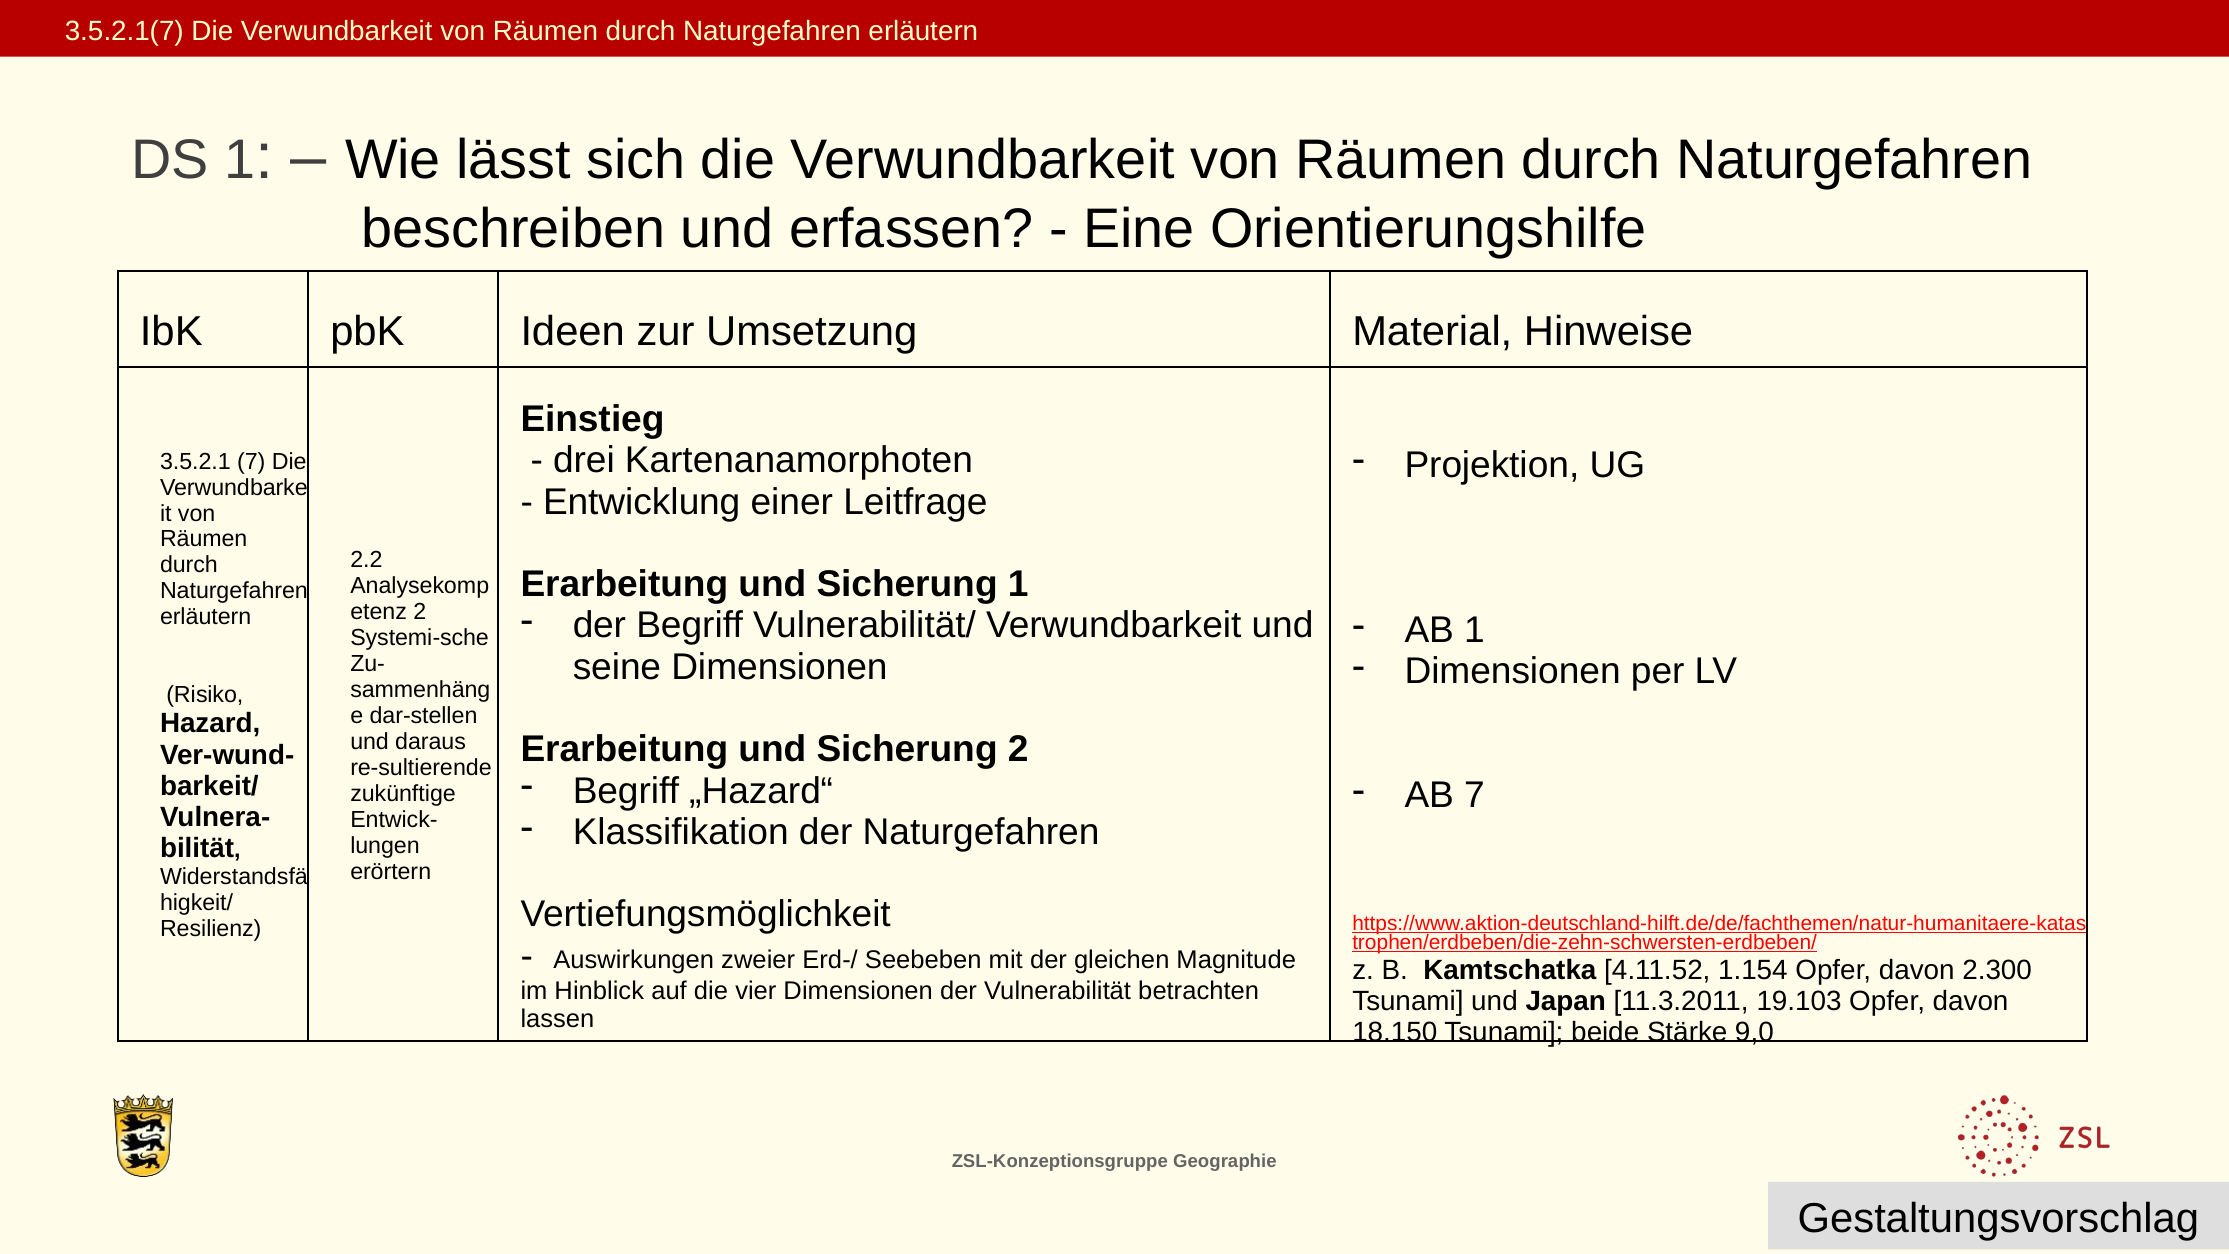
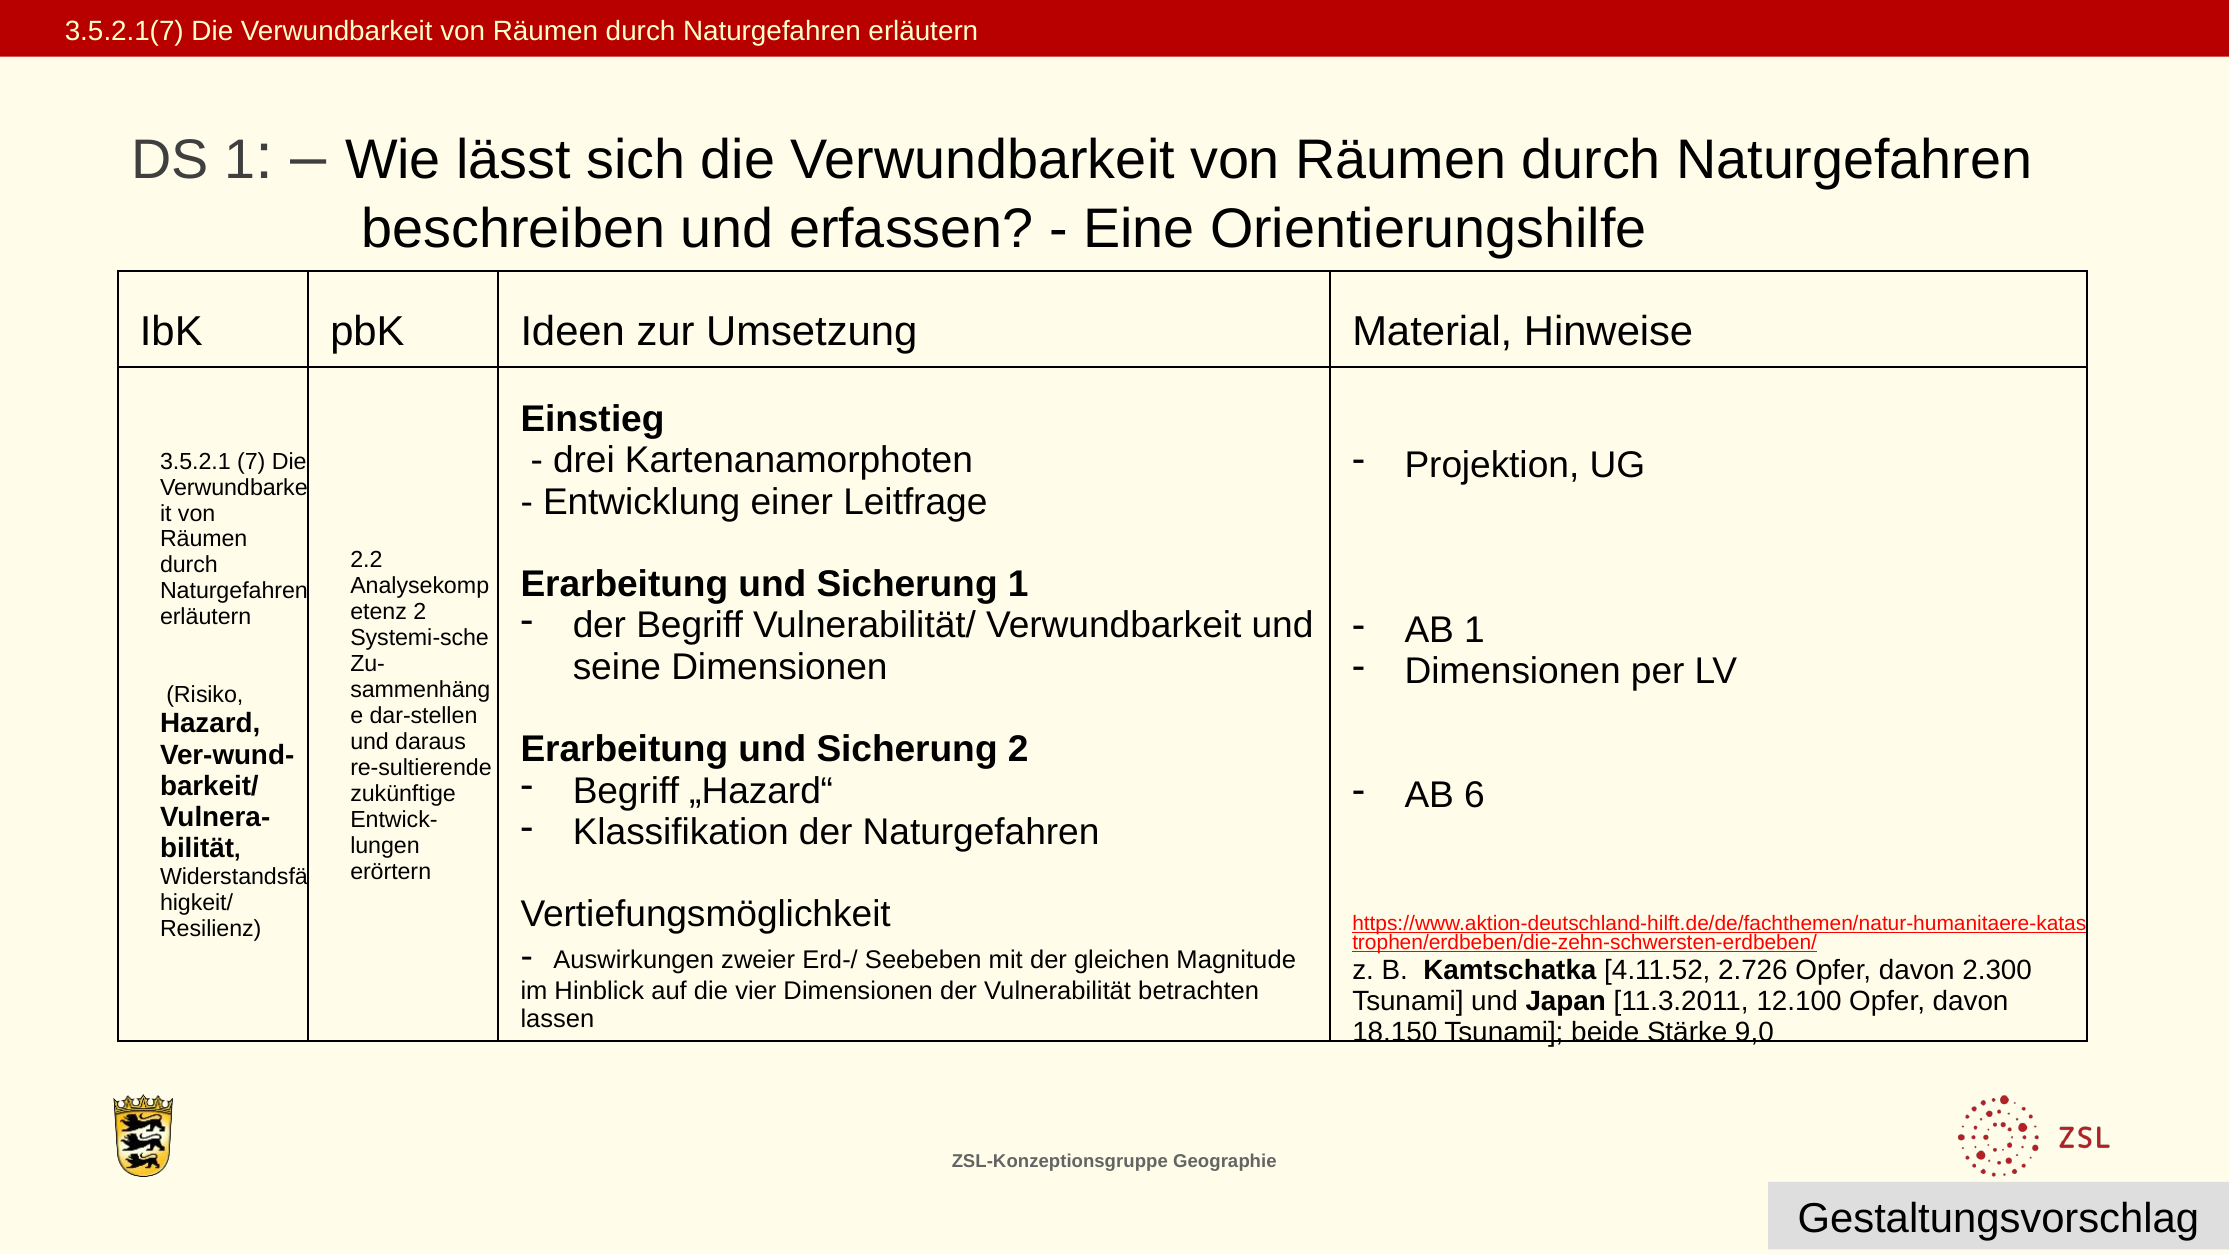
AB 7: 7 -> 6
1.154: 1.154 -> 2.726
19.103: 19.103 -> 12.100
